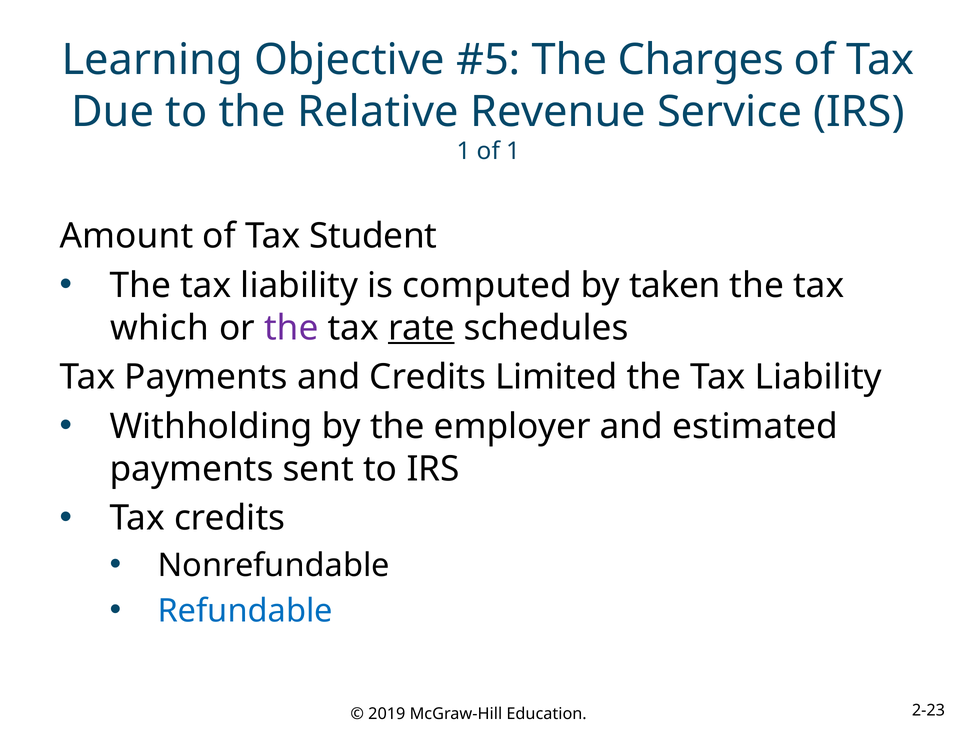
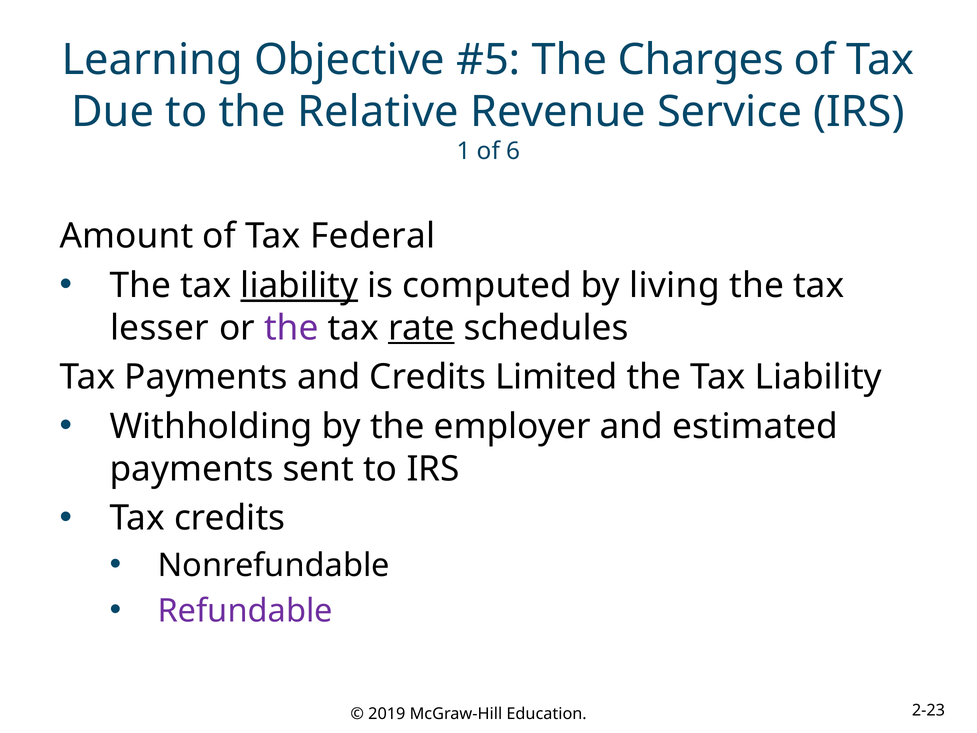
of 1: 1 -> 6
Student: Student -> Federal
liability at (299, 285) underline: none -> present
taken: taken -> living
which: which -> lesser
Refundable colour: blue -> purple
